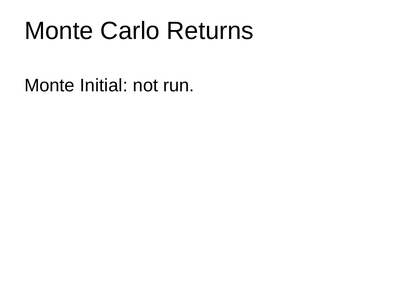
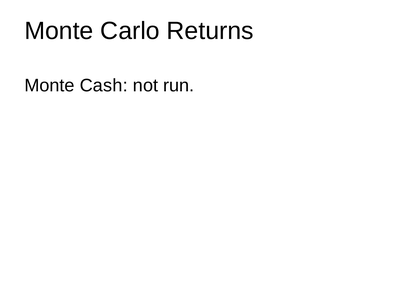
Initial: Initial -> Cash
